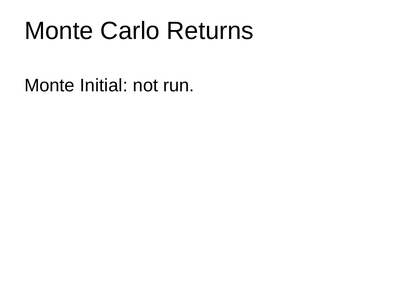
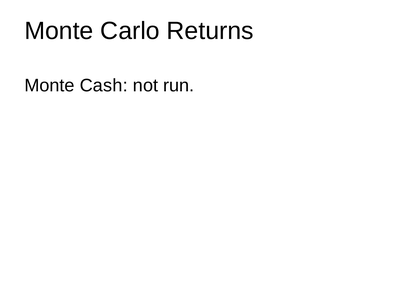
Initial: Initial -> Cash
